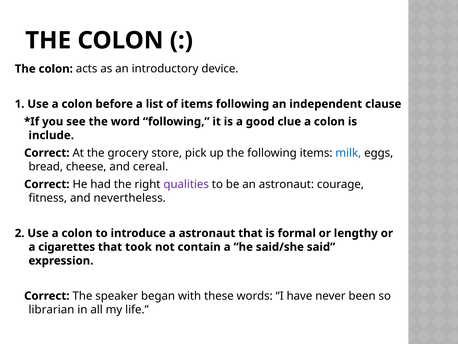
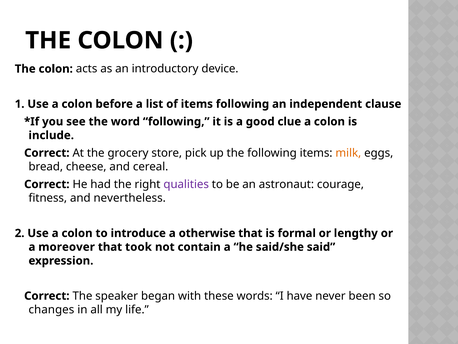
milk colour: blue -> orange
a astronaut: astronaut -> otherwise
cigarettes: cigarettes -> moreover
librarian: librarian -> changes
